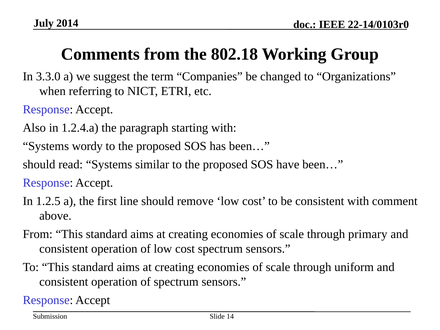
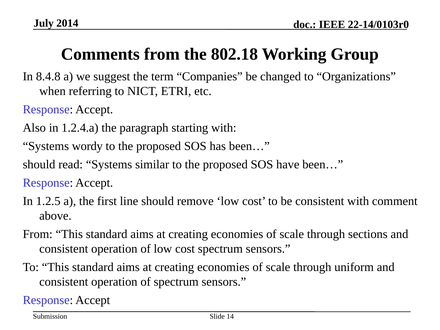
3.3.0: 3.3.0 -> 8.4.8
primary: primary -> sections
